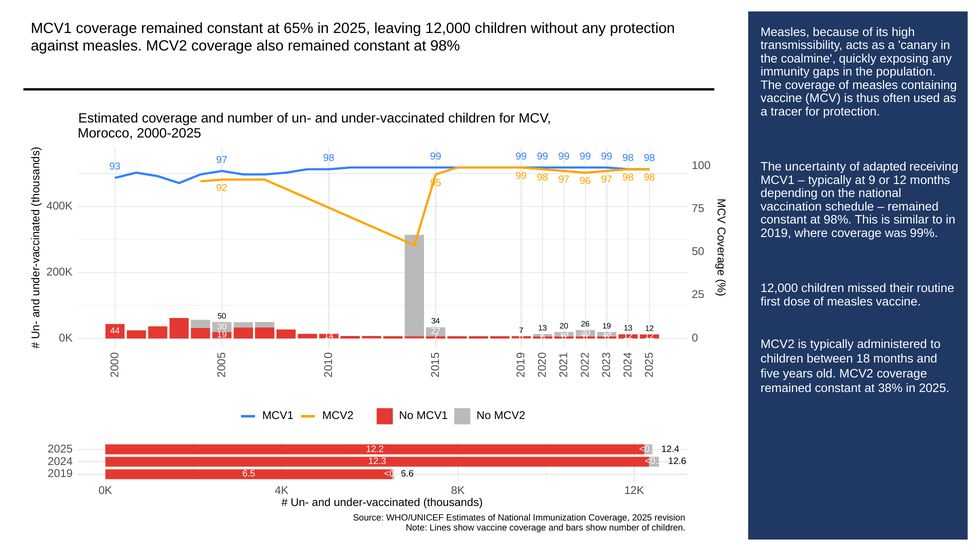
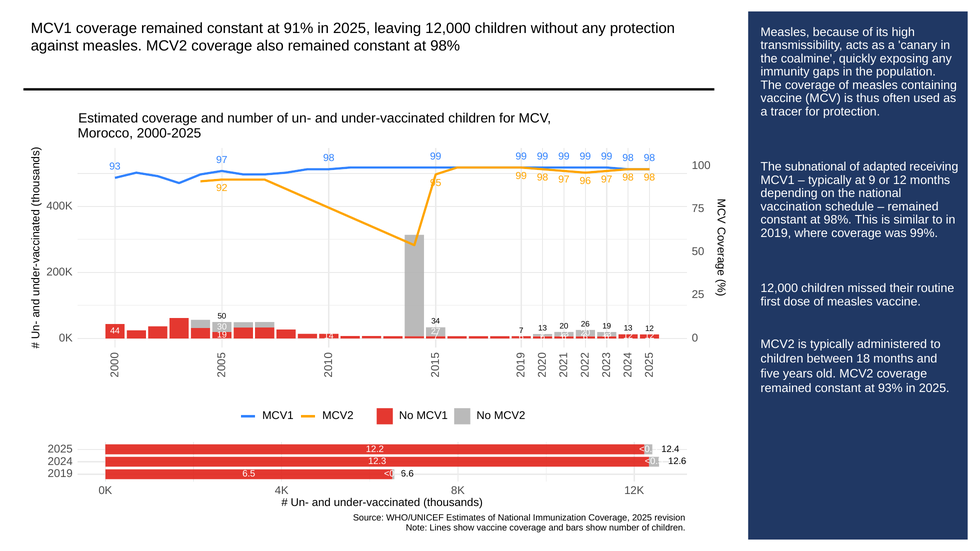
65%: 65% -> 91%
uncertainty: uncertainty -> subnational
38%: 38% -> 93%
